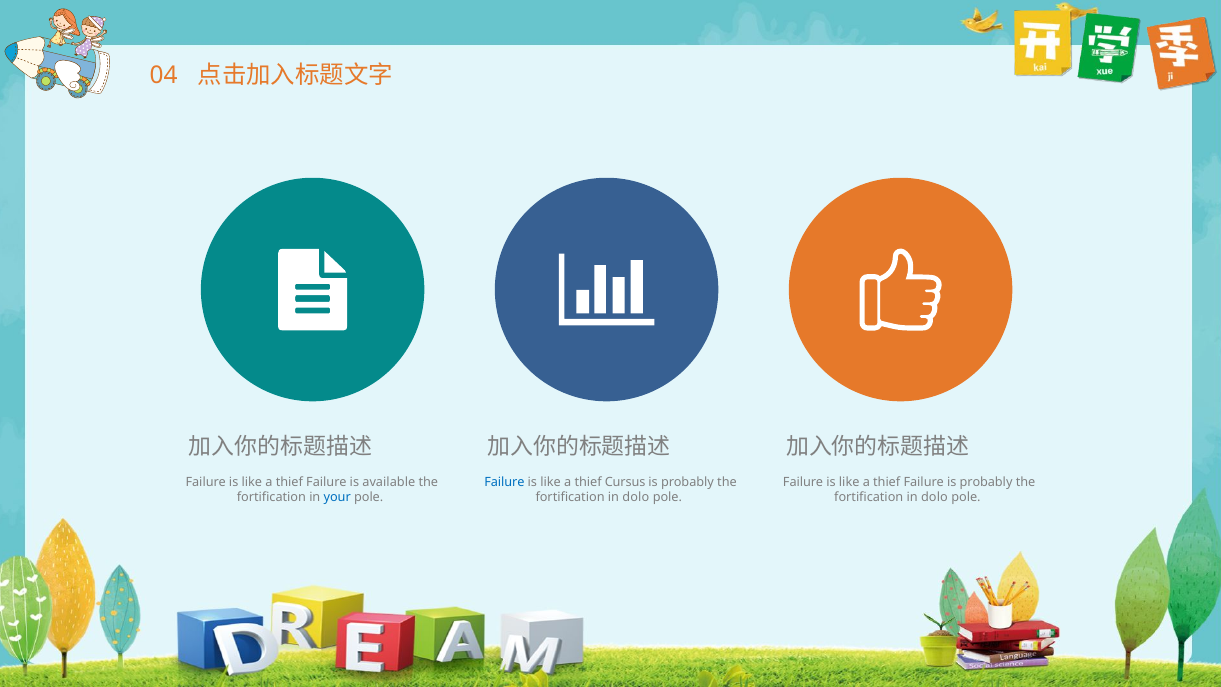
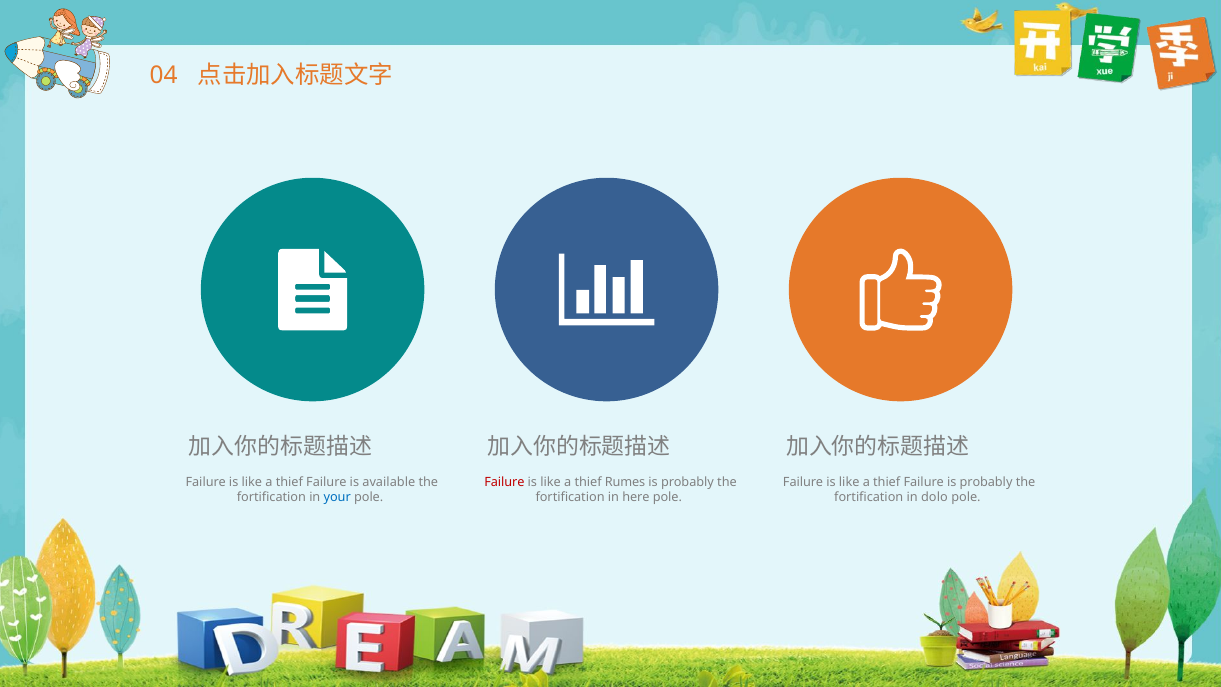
Failure at (504, 482) colour: blue -> red
Cursus: Cursus -> Rumes
dolo at (636, 497): dolo -> here
